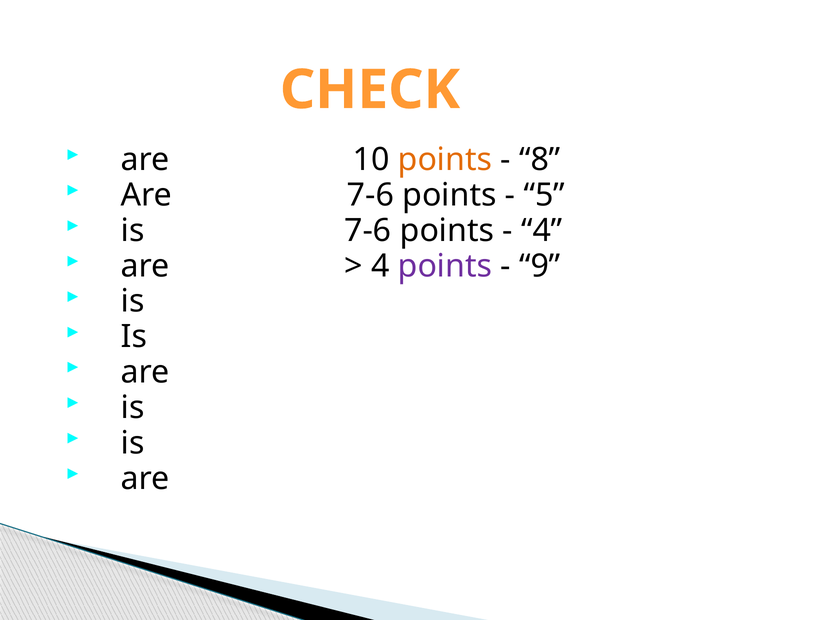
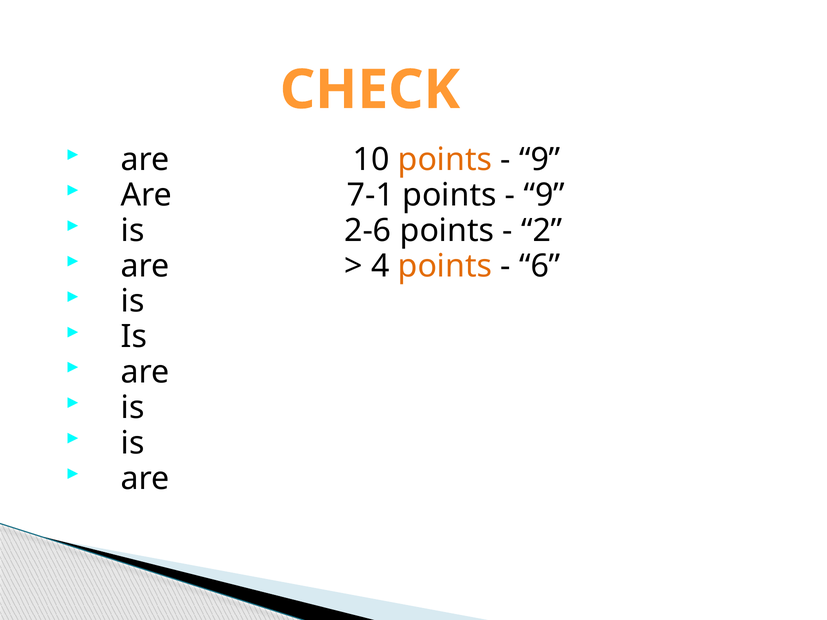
8 at (540, 160): 8 -> 9
Are 7-6: 7-6 -> 7-1
5 at (544, 195): 5 -> 9
is 7-6: 7-6 -> 2-6
4 at (542, 231): 4 -> 2
points at (445, 266) colour: purple -> orange
9: 9 -> 6
